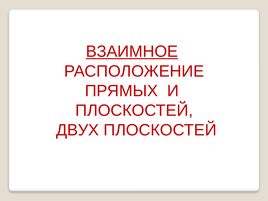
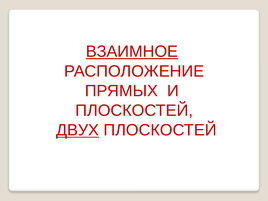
ДВУХ underline: none -> present
